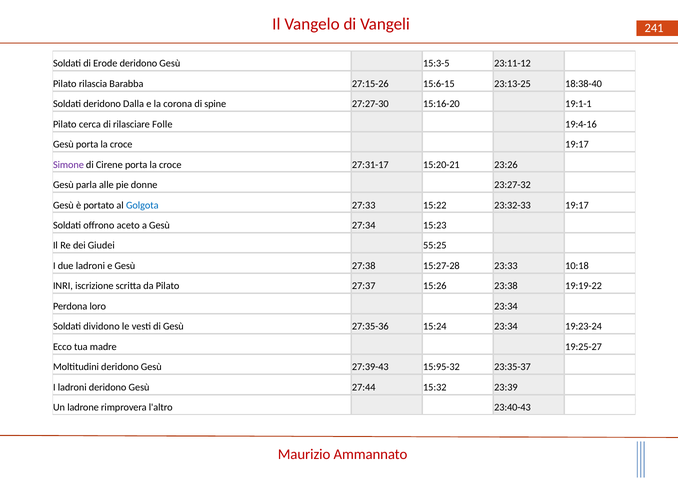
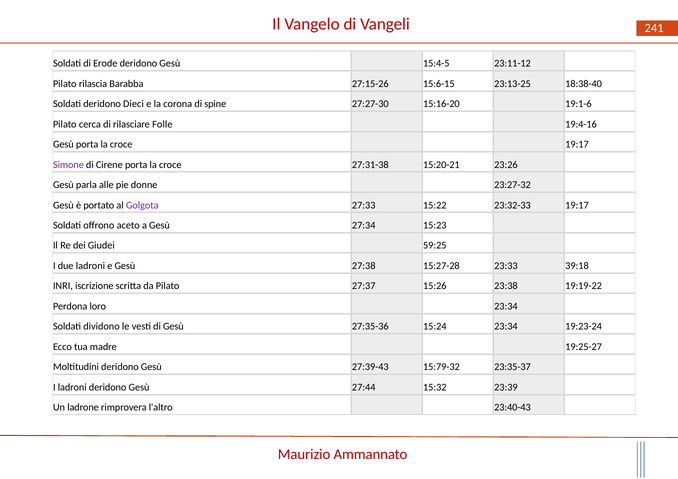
15:3-5: 15:3-5 -> 15:4-5
Dalla: Dalla -> Dieci
19:1-1: 19:1-1 -> 19:1-6
27:31-17: 27:31-17 -> 27:31-38
Golgota colour: blue -> purple
55:25: 55:25 -> 59:25
10:18: 10:18 -> 39:18
15:95-32: 15:95-32 -> 15:79-32
